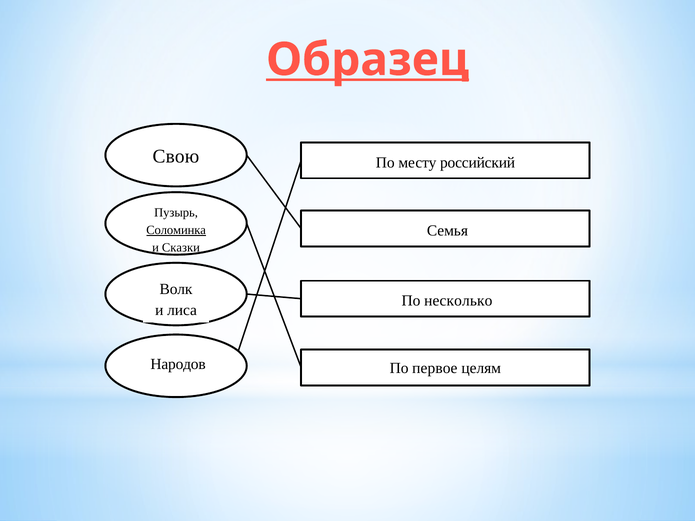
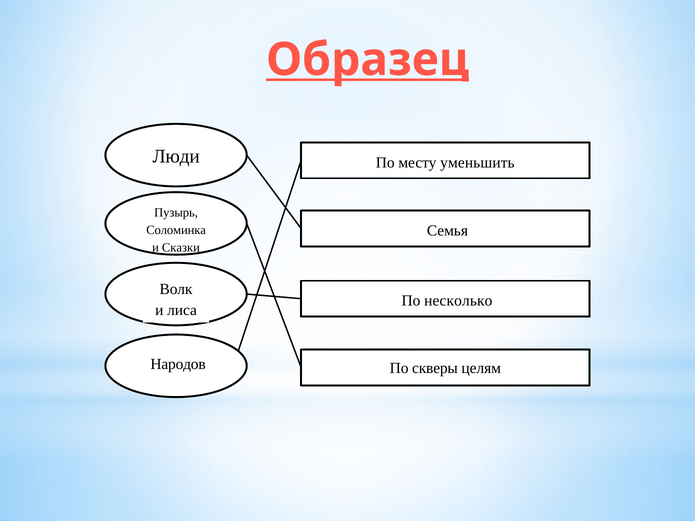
Свою: Свою -> Люди
российский: российский -> уменьшить
Соломинка underline: present -> none
первое: первое -> скверы
